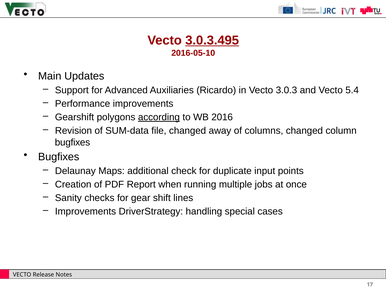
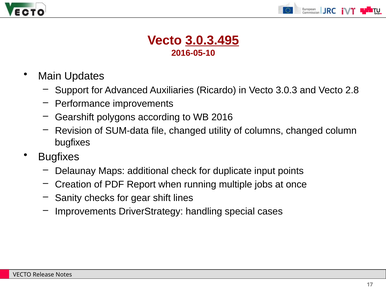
5.4: 5.4 -> 2.8
according underline: present -> none
away: away -> utility
